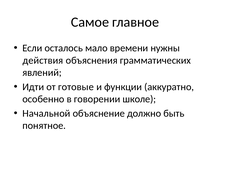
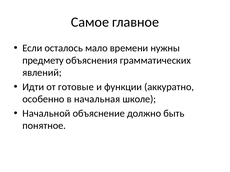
действия: действия -> предмету
говорении: говорении -> начальная
